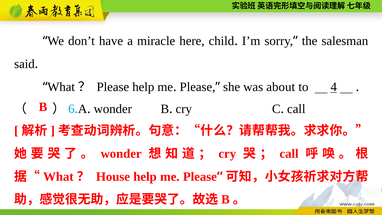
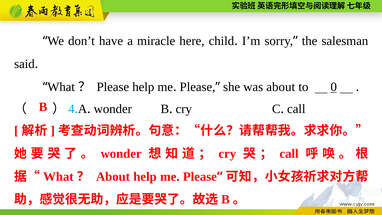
4: 4 -> 0
6: 6 -> 4
House at (113, 176): House -> About
